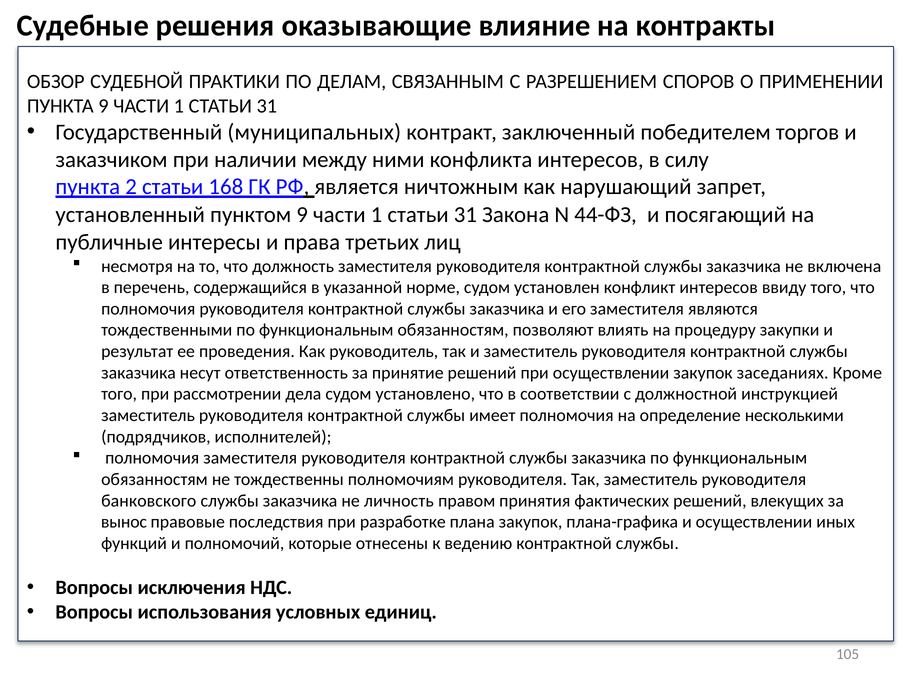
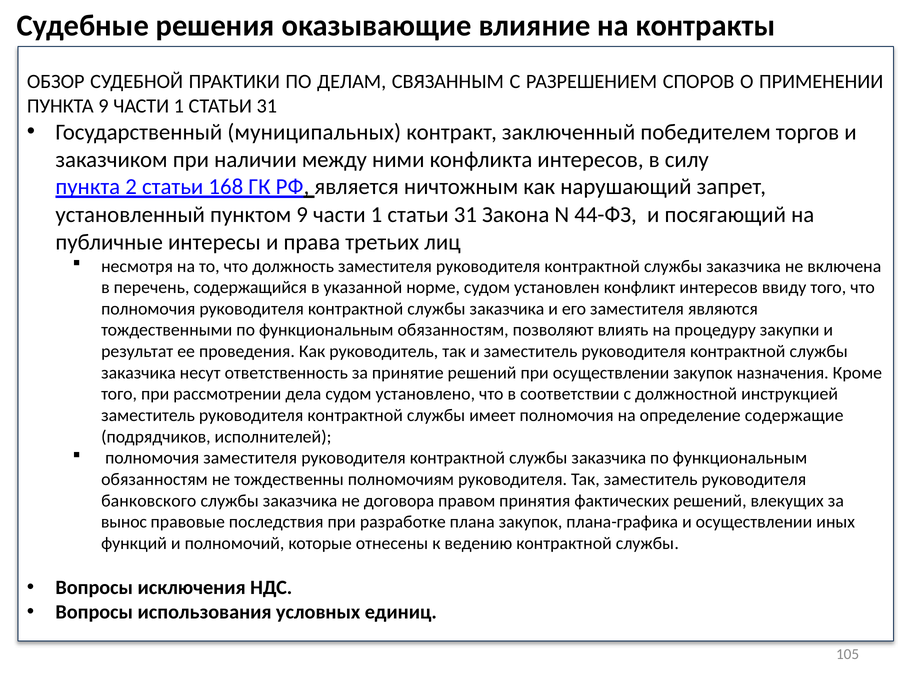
заседаниях: заседаниях -> назначения
несколькими: несколькими -> содержащие
личность: личность -> договора
